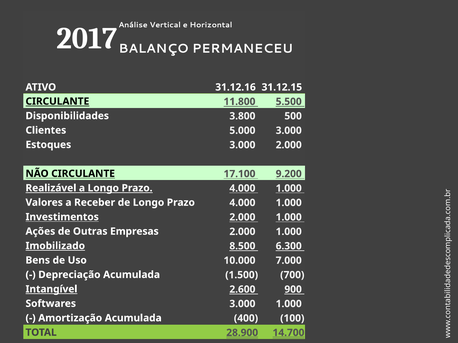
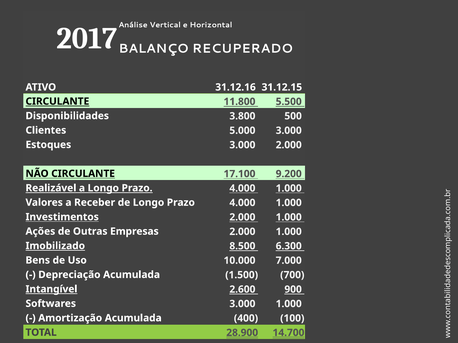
PERMANECEU: PERMANECEU -> RECUPERADO
